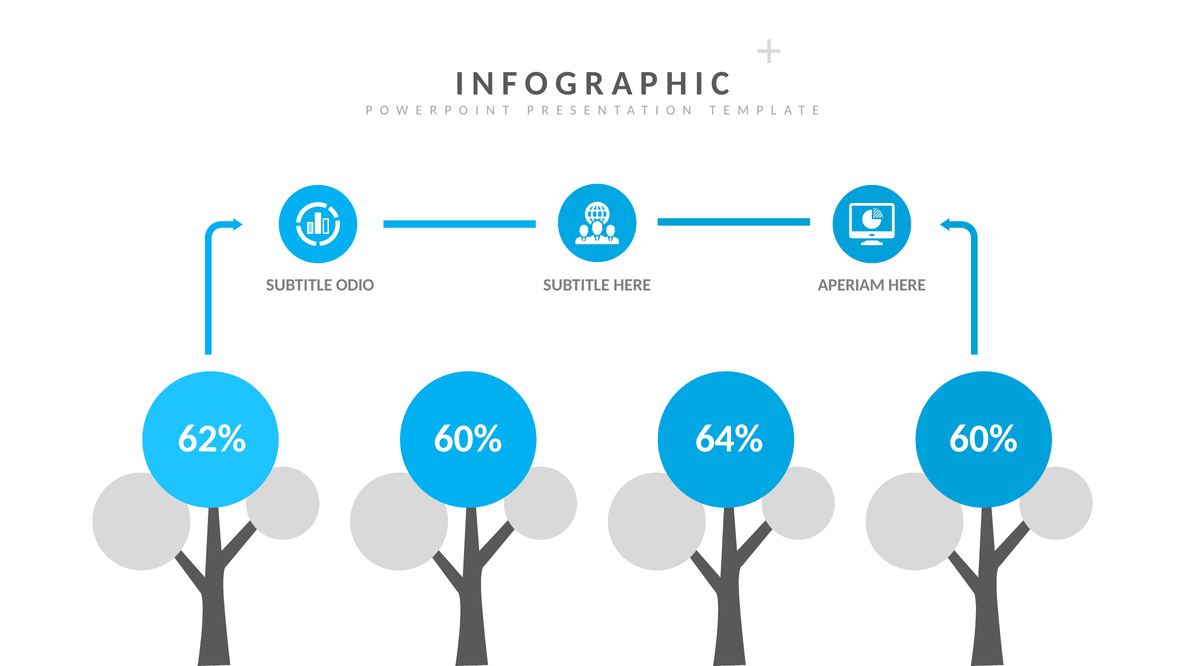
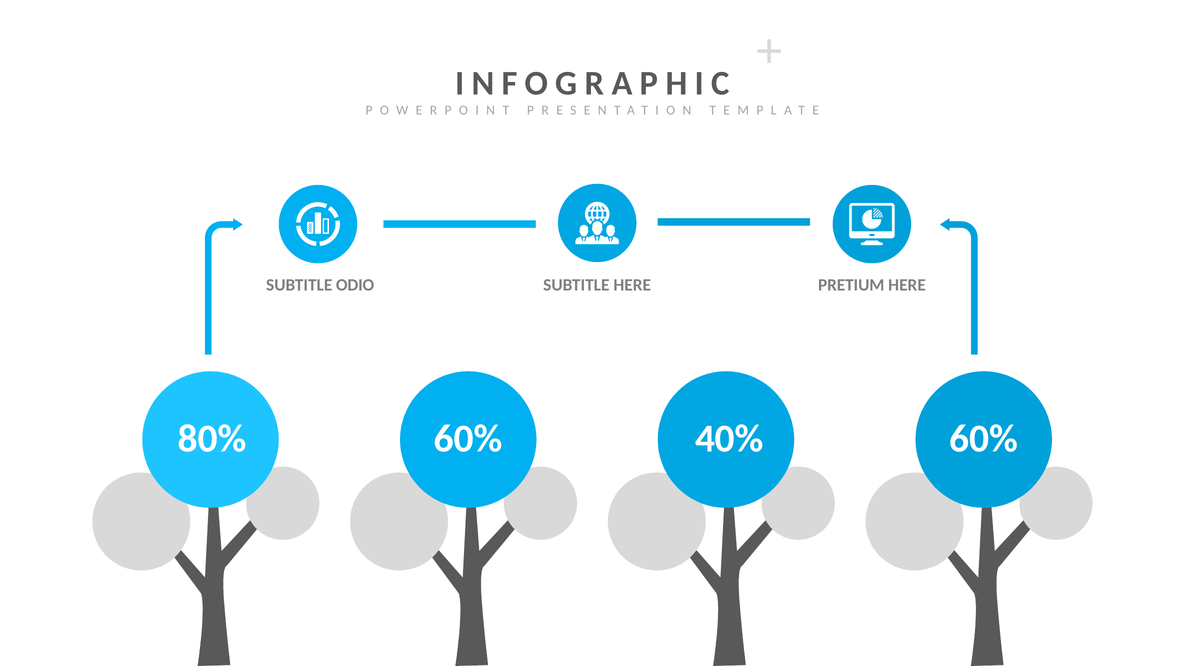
APERIAM: APERIAM -> PRETIUM
62%: 62% -> 80%
64%: 64% -> 40%
